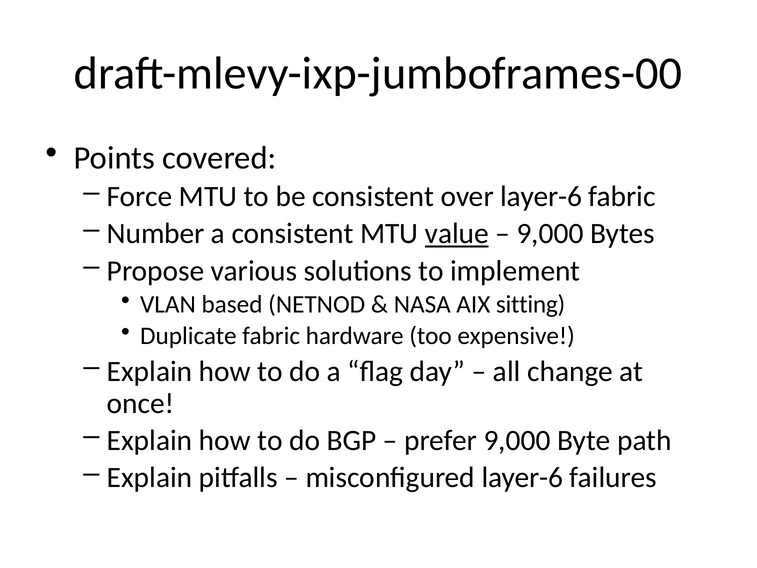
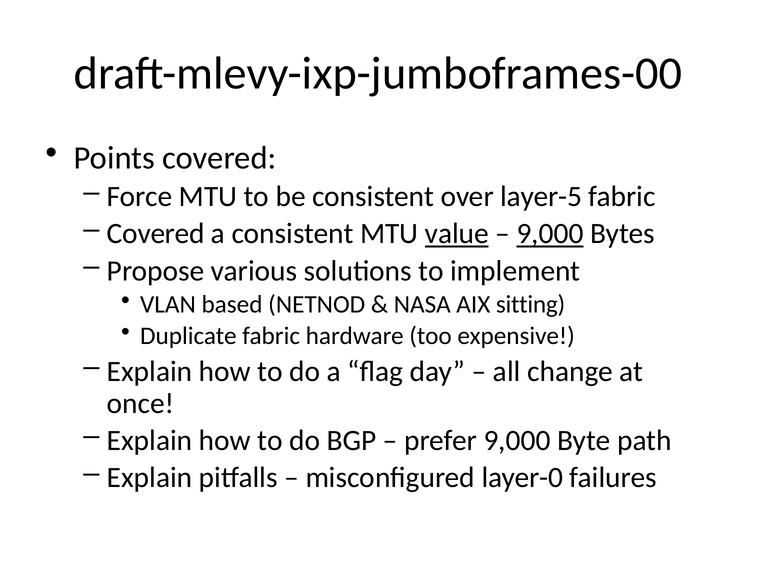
over layer-6: layer-6 -> layer-5
Number at (156, 234): Number -> Covered
9,000 at (550, 234) underline: none -> present
misconfigured layer-6: layer-6 -> layer-0
